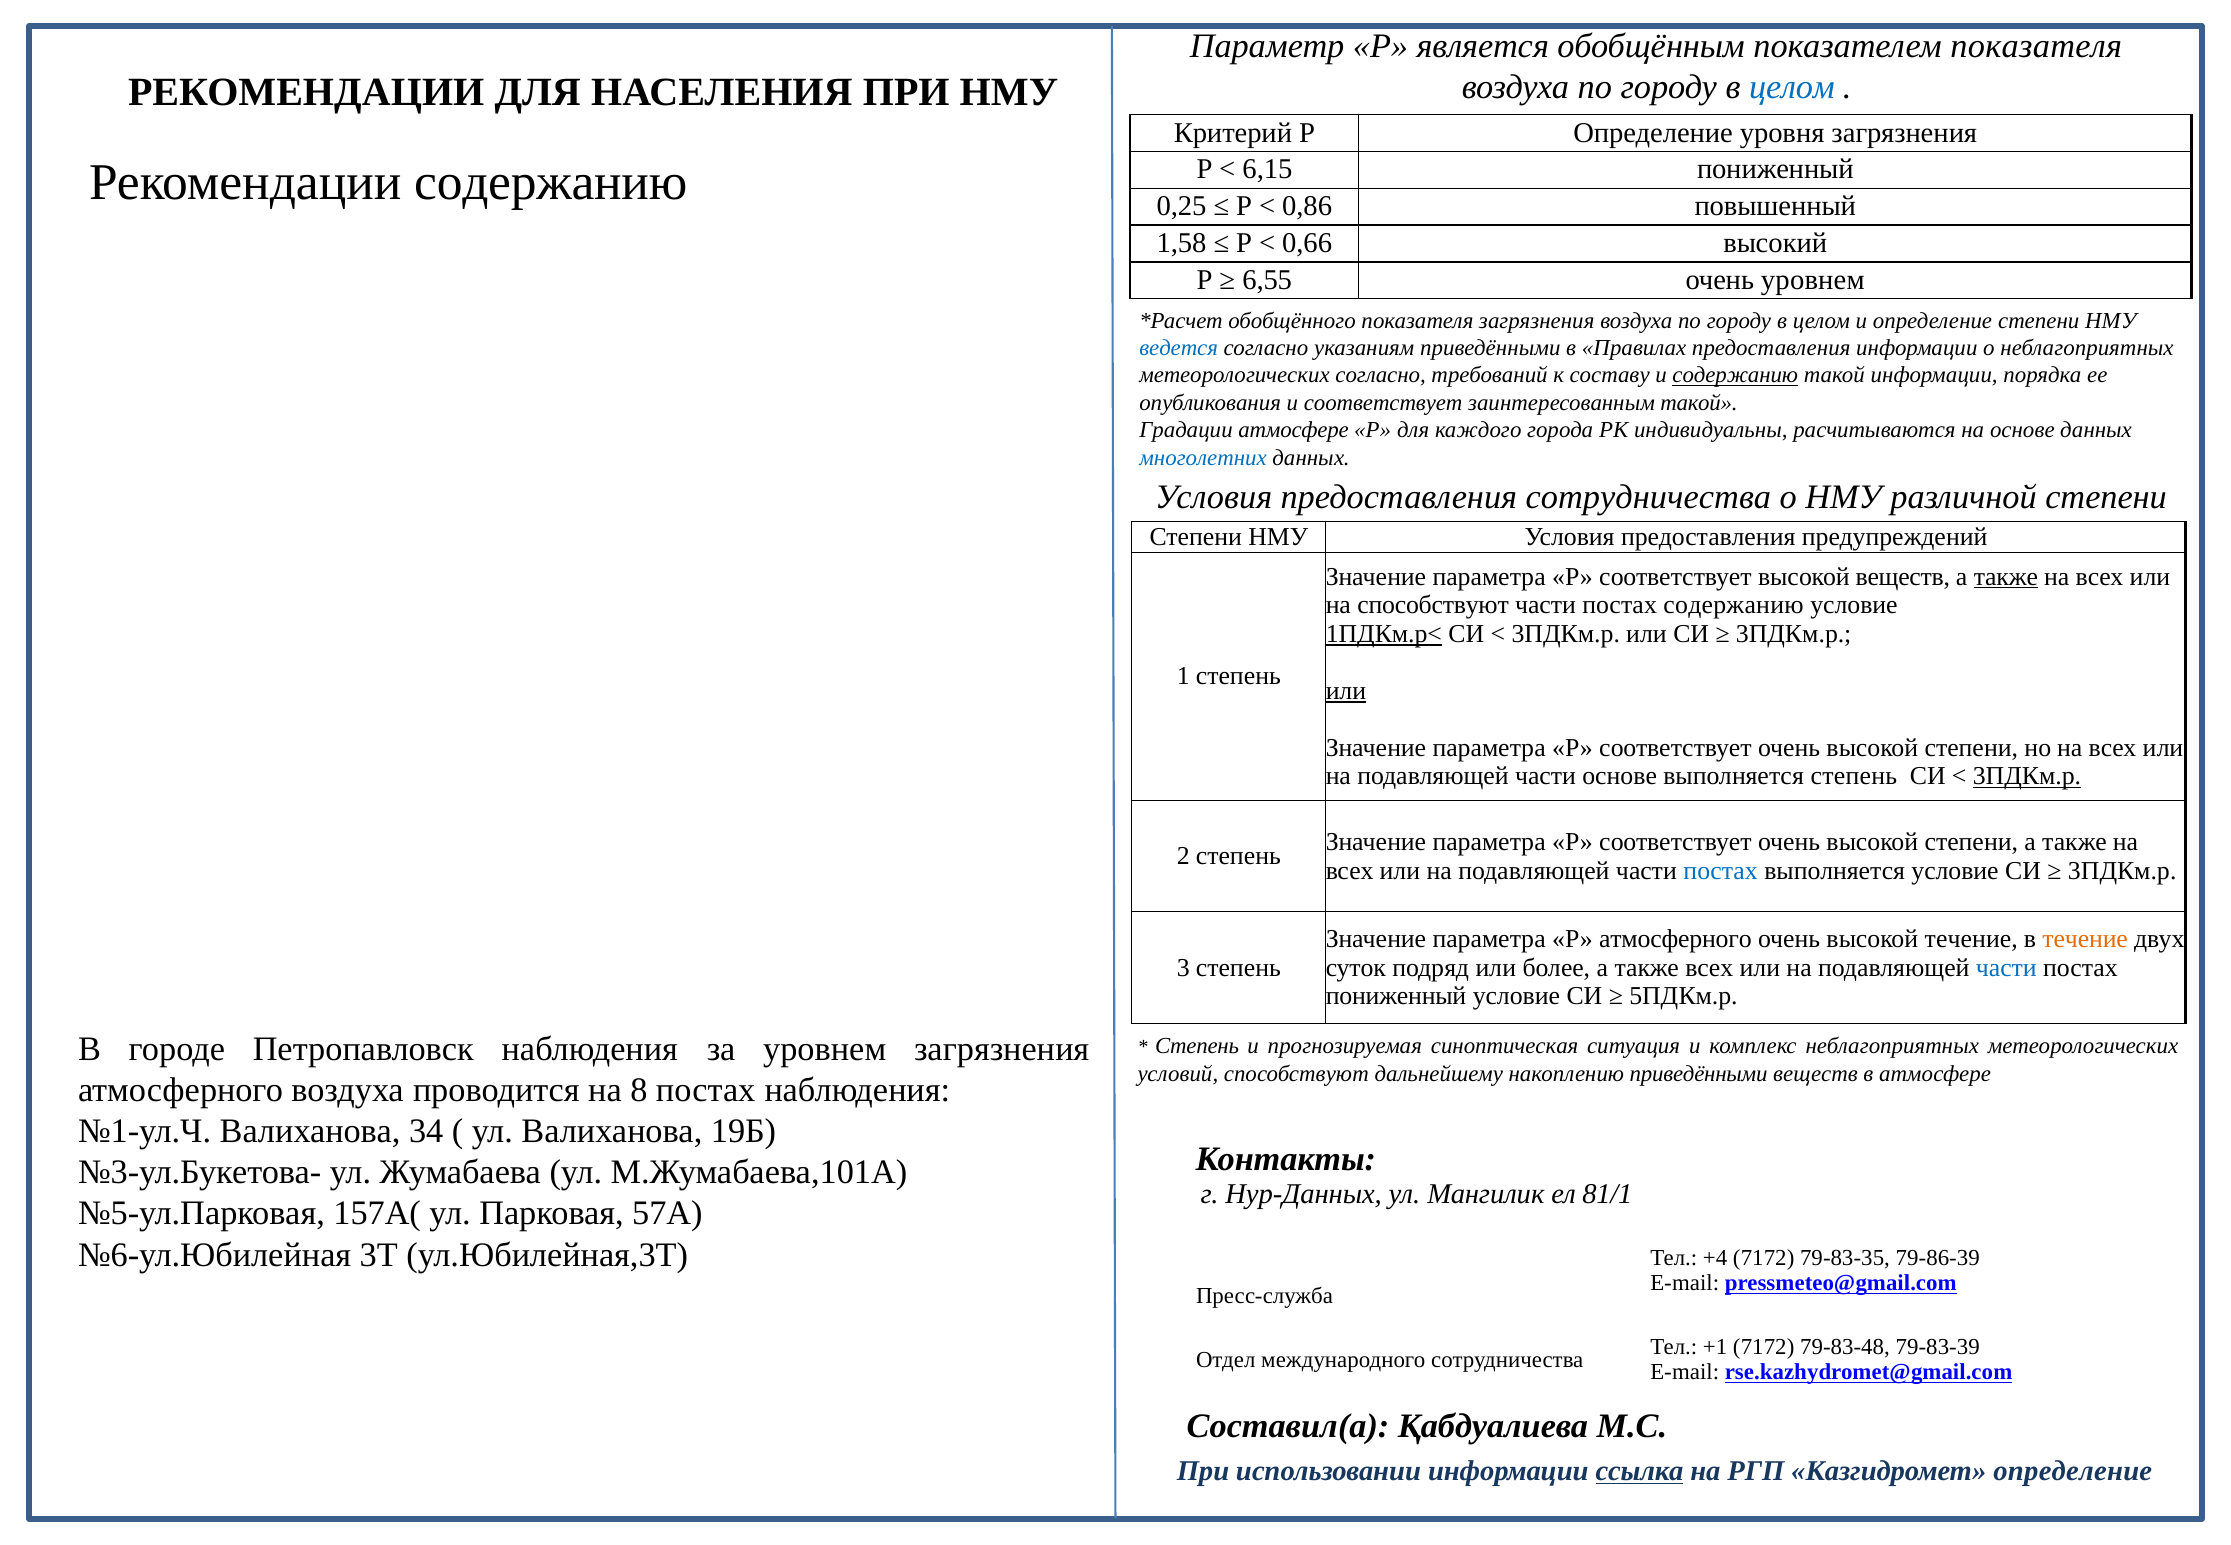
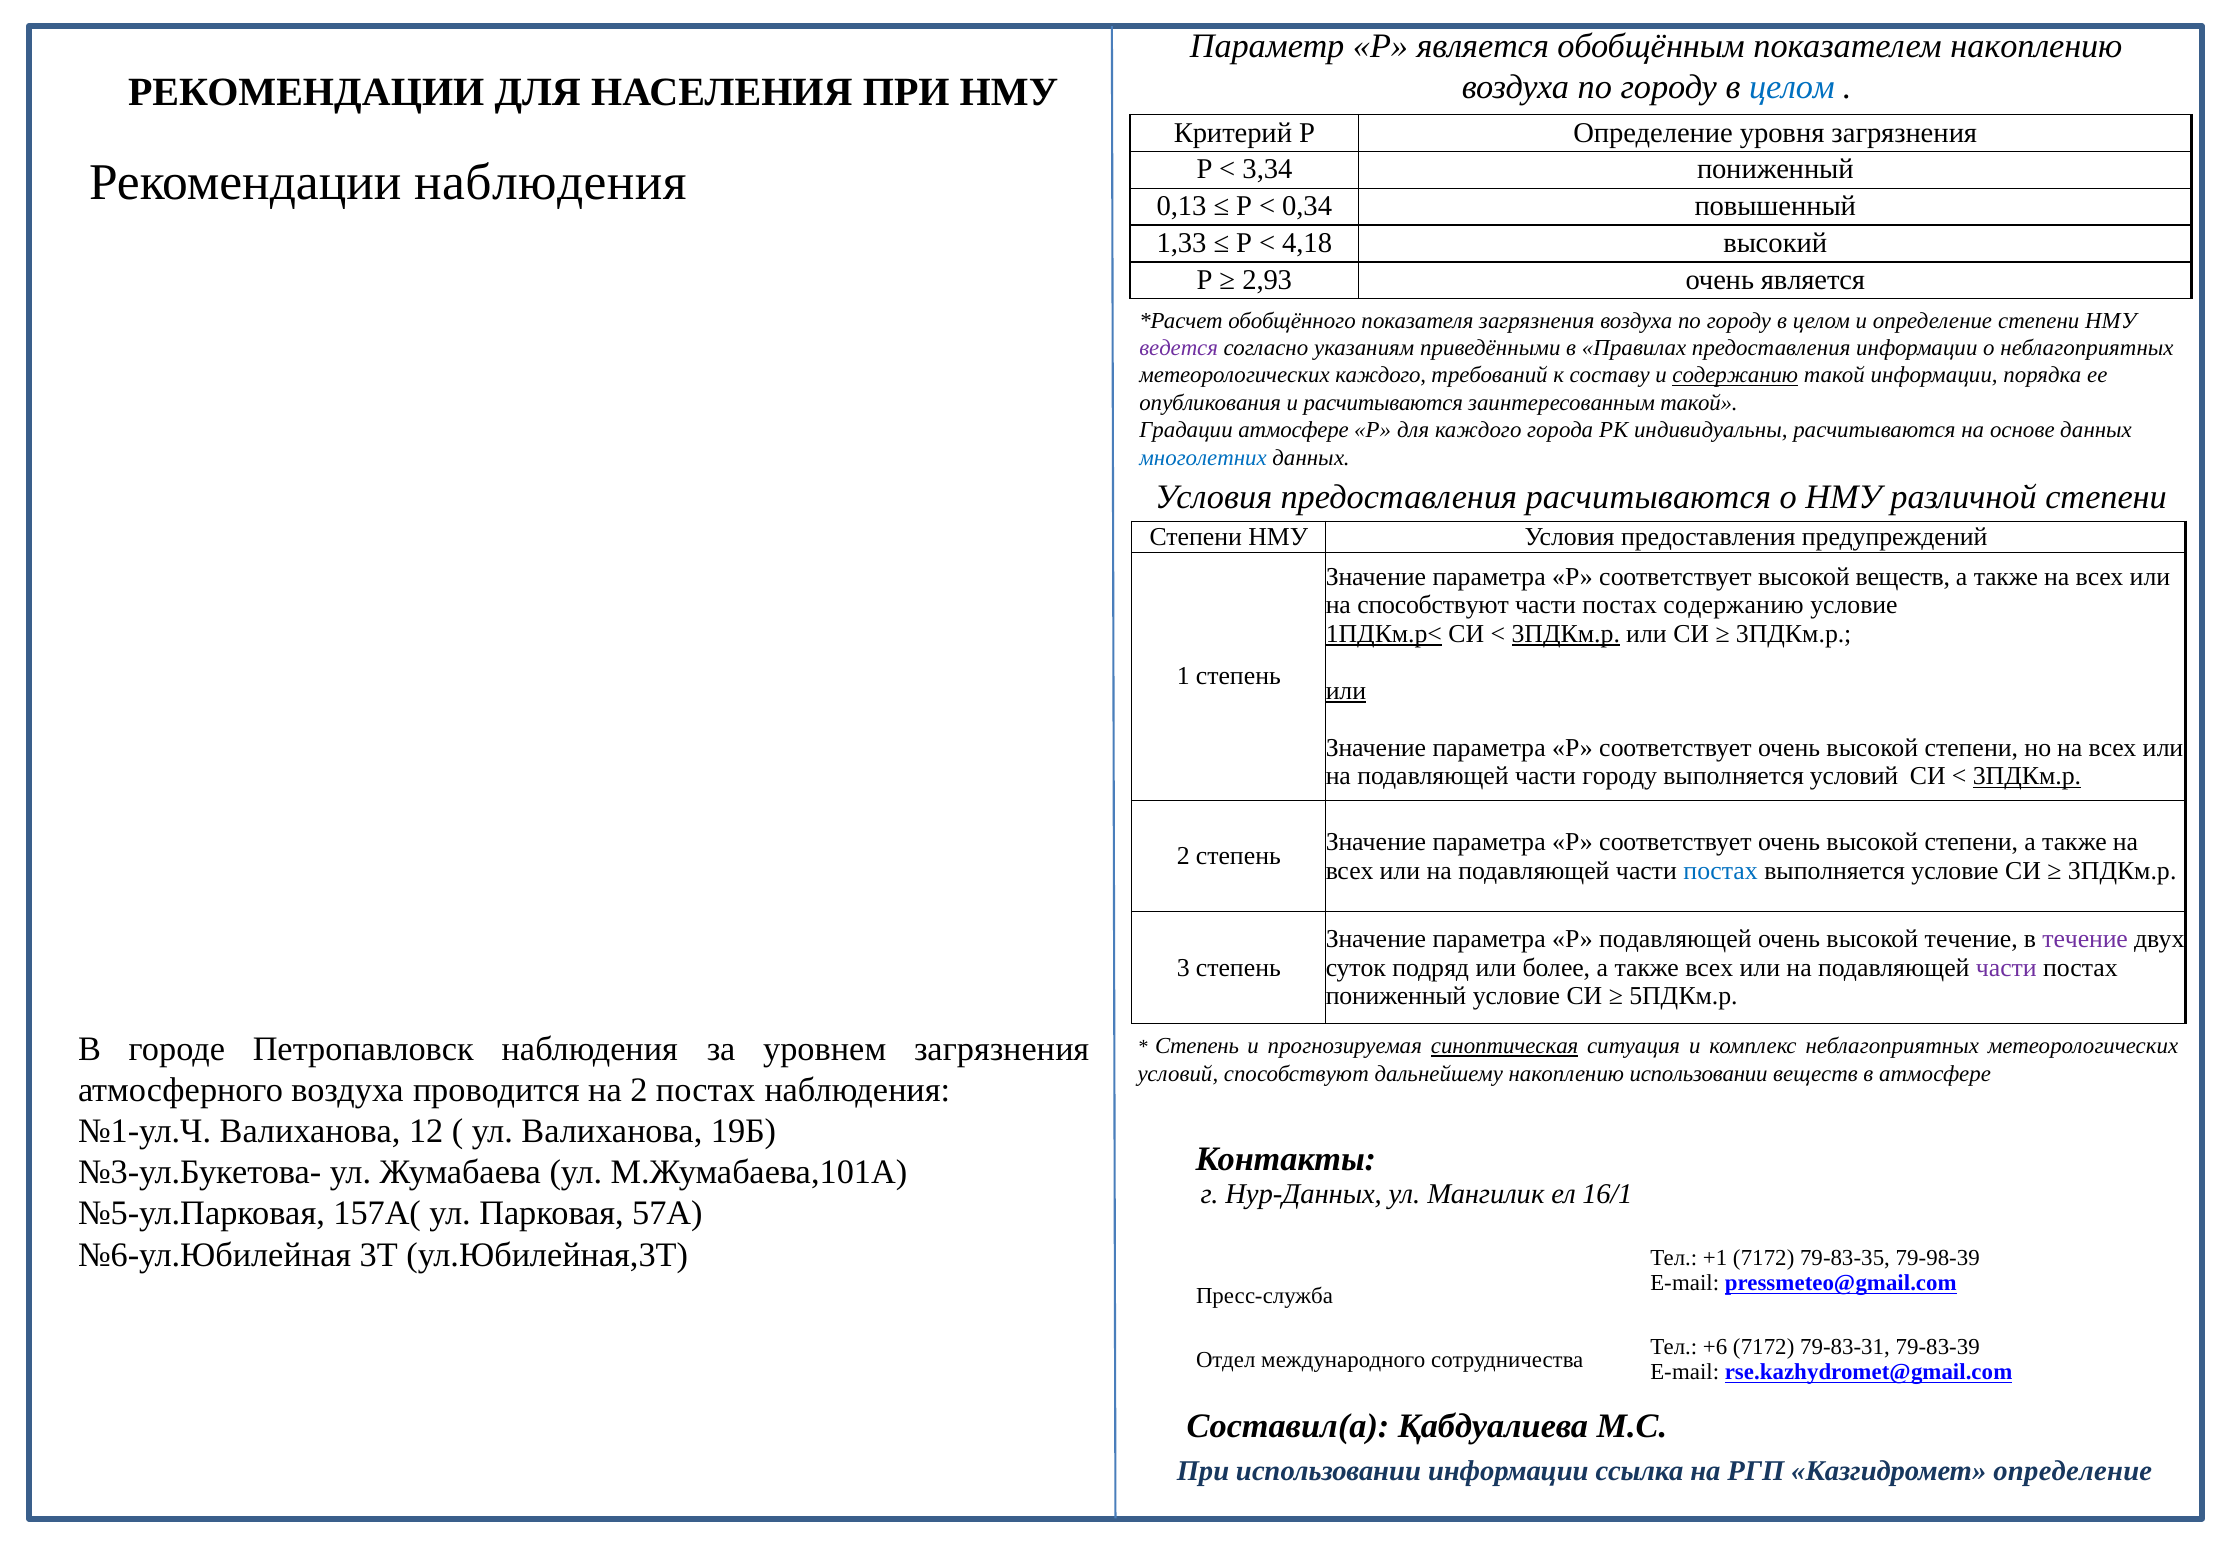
показателем показателя: показателя -> накоплению
6,15: 6,15 -> 3,34
Рекомендации содержанию: содержанию -> наблюдения
0,25: 0,25 -> 0,13
0,86: 0,86 -> 0,34
1,58: 1,58 -> 1,33
0,66: 0,66 -> 4,18
6,55: 6,55 -> 2,93
очень уровнем: уровнем -> является
ведется colour: blue -> purple
метеорологических согласно: согласно -> каждого
и соответствует: соответствует -> расчитываются
предоставления сотрудничества: сотрудничества -> расчитываются
также at (2006, 576) underline: present -> none
3ПДКм.р at (1566, 633) underline: none -> present
части основе: основе -> городу
выполняется степень: степень -> условий
Р атмосферного: атмосферного -> подавляющей
течение at (2085, 939) colour: orange -> purple
части at (2006, 968) colour: blue -> purple
синоптическая underline: none -> present
накоплению приведёнными: приведёнными -> использовании
на 8: 8 -> 2
34: 34 -> 12
81/1: 81/1 -> 16/1
+4: +4 -> +1
79-86-39: 79-86-39 -> 79-98-39
+1: +1 -> +6
79-83-48: 79-83-48 -> 79-83-31
ссылка underline: present -> none
